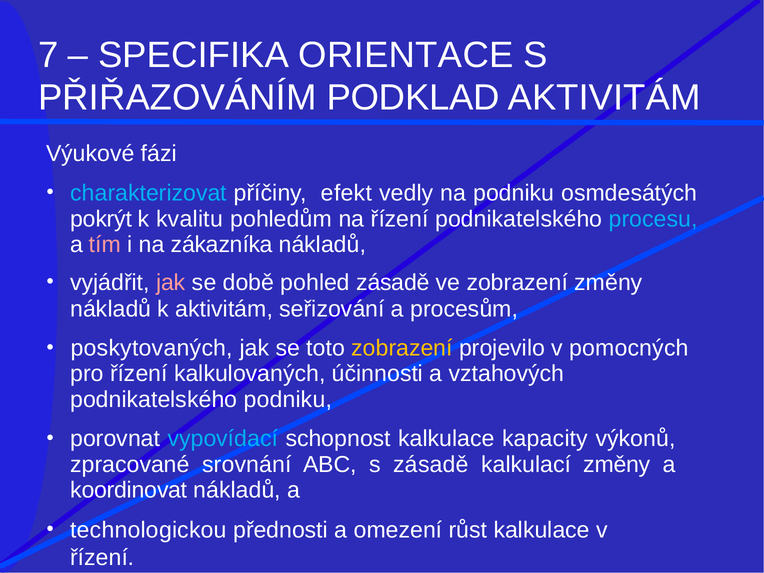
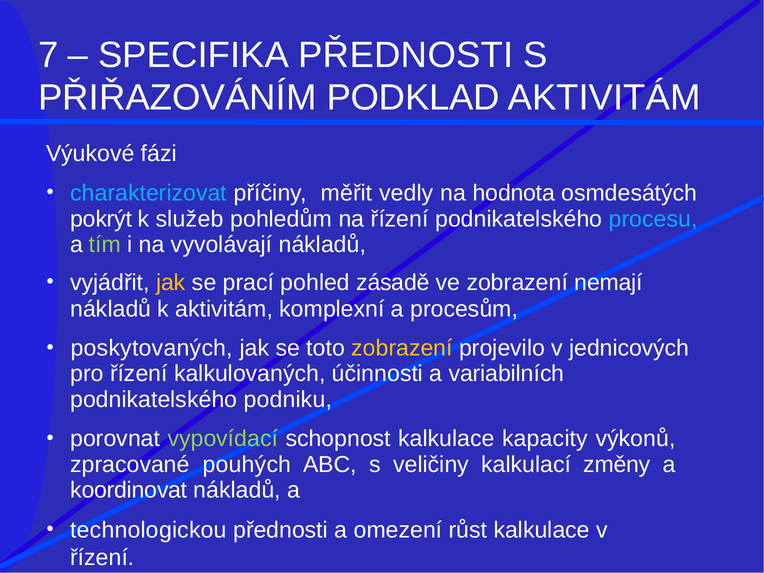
SPECIFIKA ORIENTACE: ORIENTACE -> PŘEDNOSTI
efekt: efekt -> měřit
na podniku: podniku -> hodnota
kvalitu: kvalitu -> služeb
tím colour: pink -> light green
zákazníka: zákazníka -> vyvolávají
jak at (171, 283) colour: pink -> yellow
době: době -> prací
zobrazení změny: změny -> nemají
seřizování: seřizování -> komplexní
pomocných: pomocných -> jednicových
vztahových: vztahových -> variabilních
vypovídací colour: light blue -> light green
srovnání: srovnání -> pouhých
s zásadě: zásadě -> veličiny
